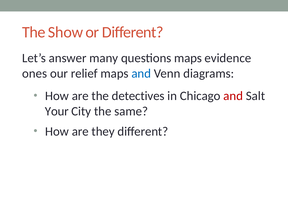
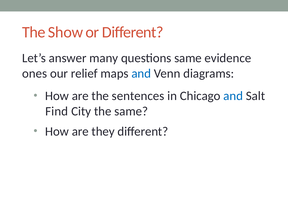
questions maps: maps -> same
detectives: detectives -> sentences
and at (233, 96) colour: red -> blue
Your: Your -> Find
